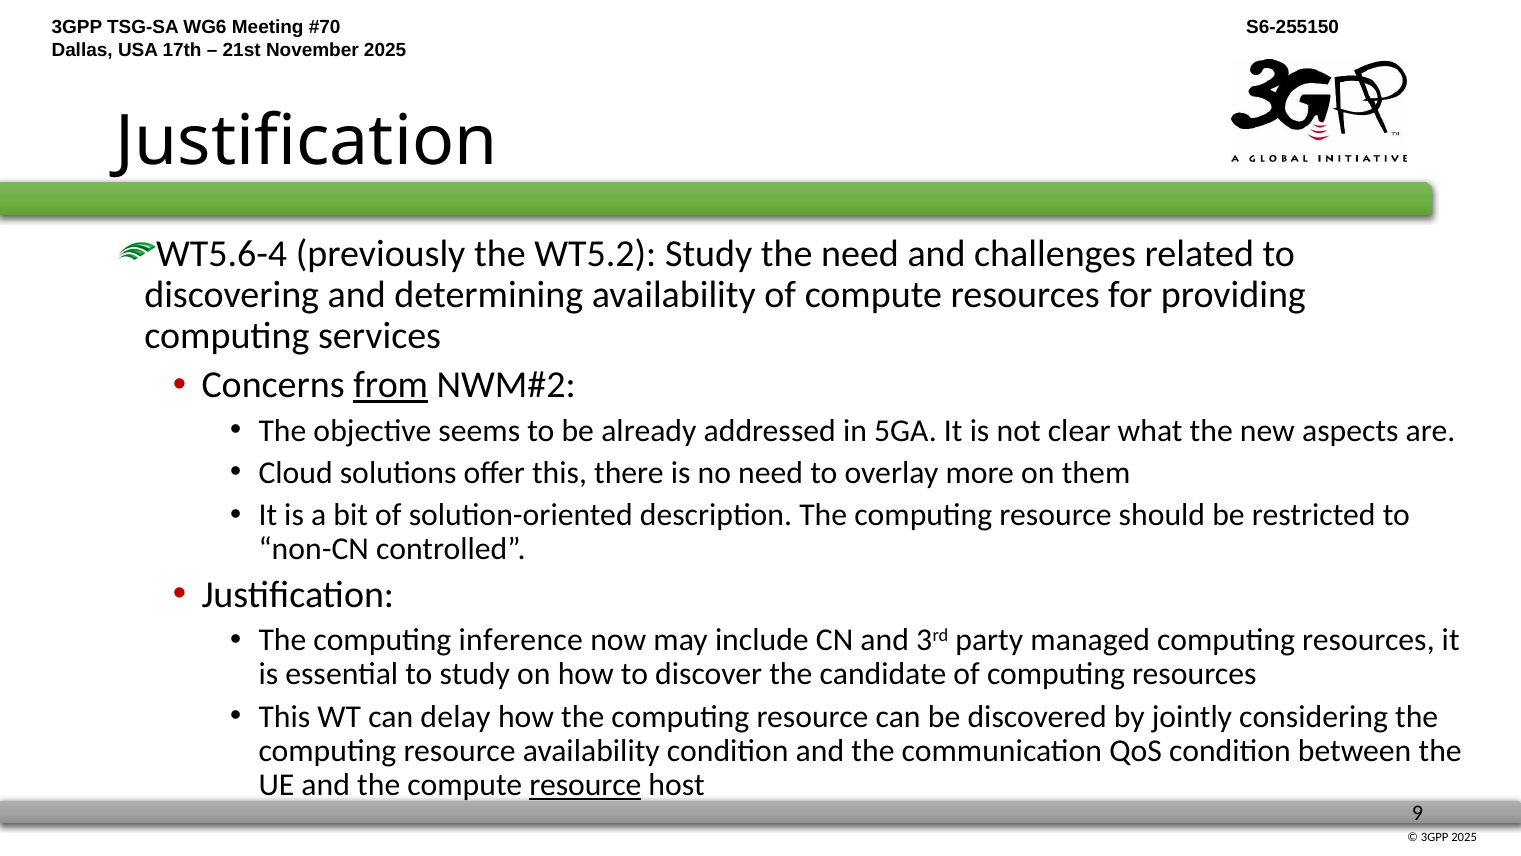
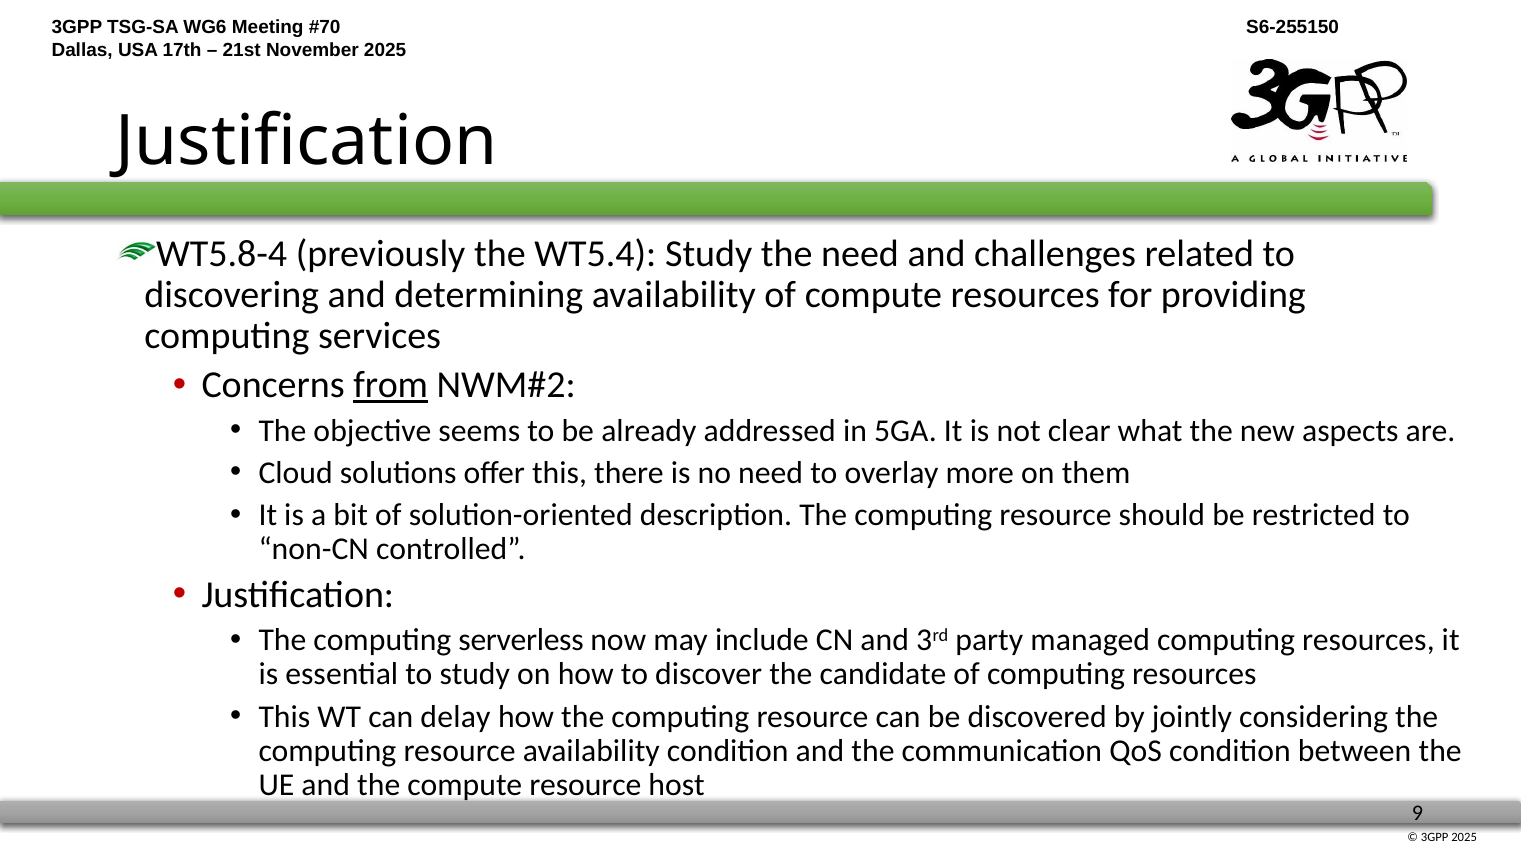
WT5.6-4: WT5.6-4 -> WT5.8-4
WT5.2: WT5.2 -> WT5.4
inference: inference -> serverless
resource at (585, 785) underline: present -> none
